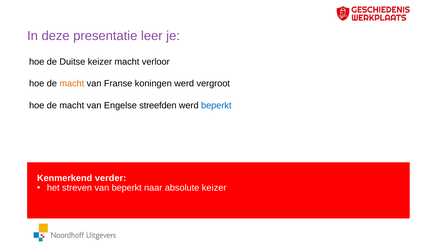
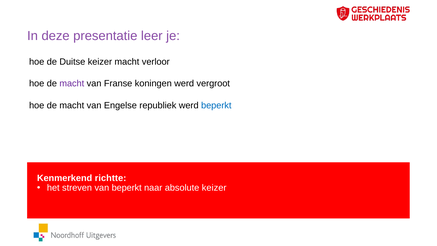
macht at (72, 84) colour: orange -> purple
streefden: streefden -> republiek
verder: verder -> richtte
